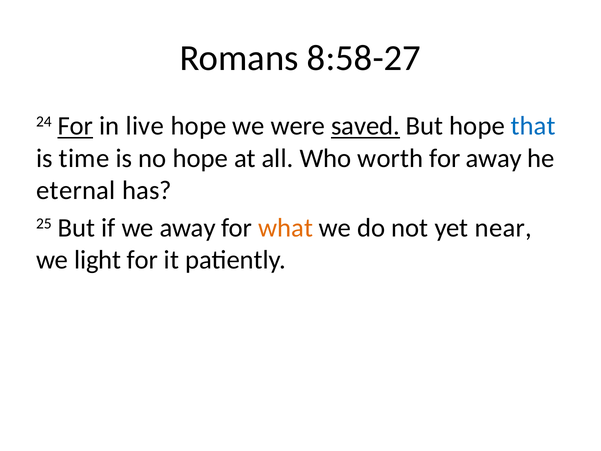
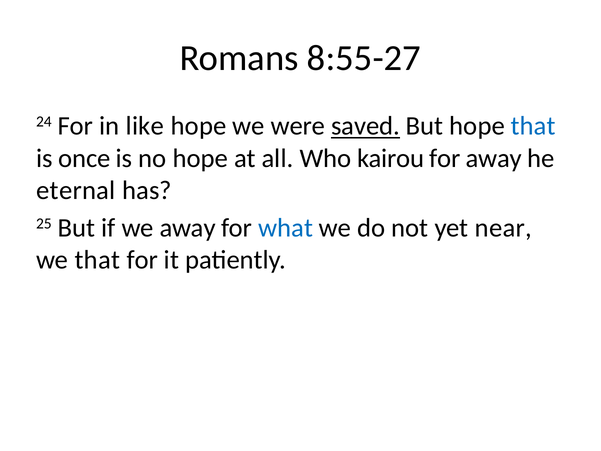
8:58-27: 8:58-27 -> 8:55-27
For at (75, 126) underline: present -> none
live: live -> like
time: time -> once
worth: worth -> kairou
what colour: orange -> blue
we light: light -> that
